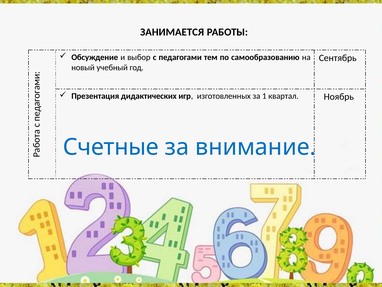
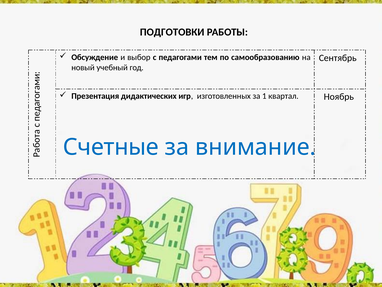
ЗАНИМАЕТСЯ: ЗАНИМАЕТСЯ -> ПОДГОТОВКИ
